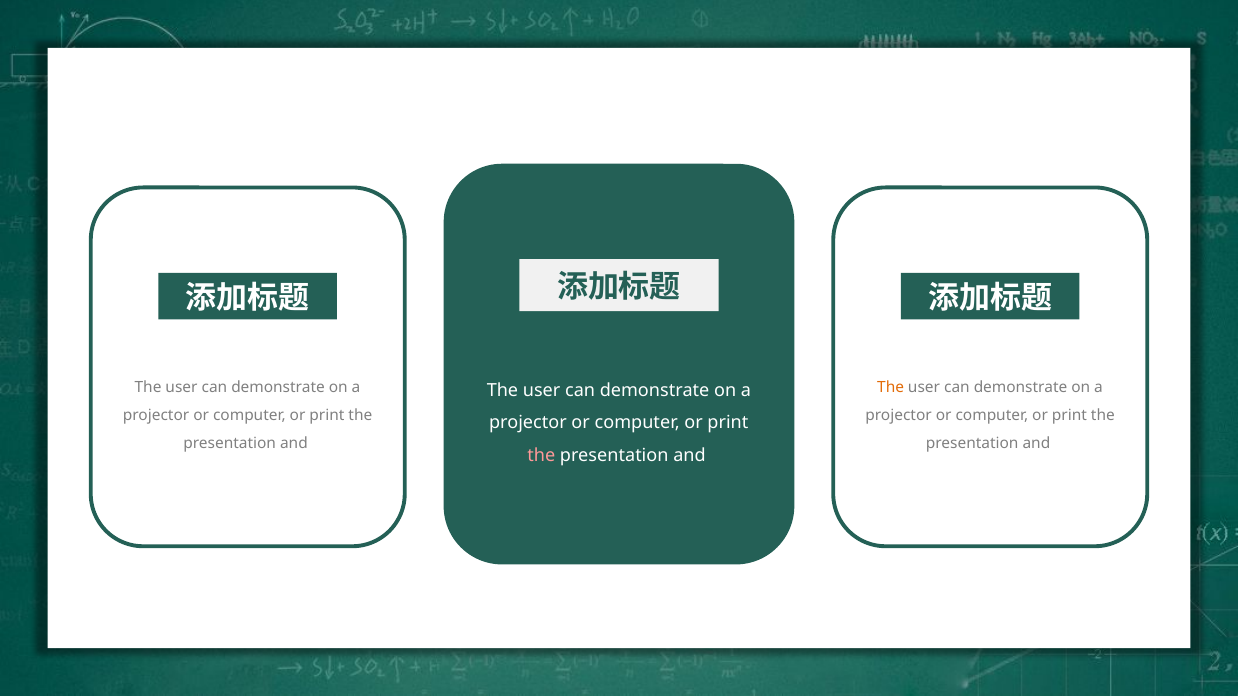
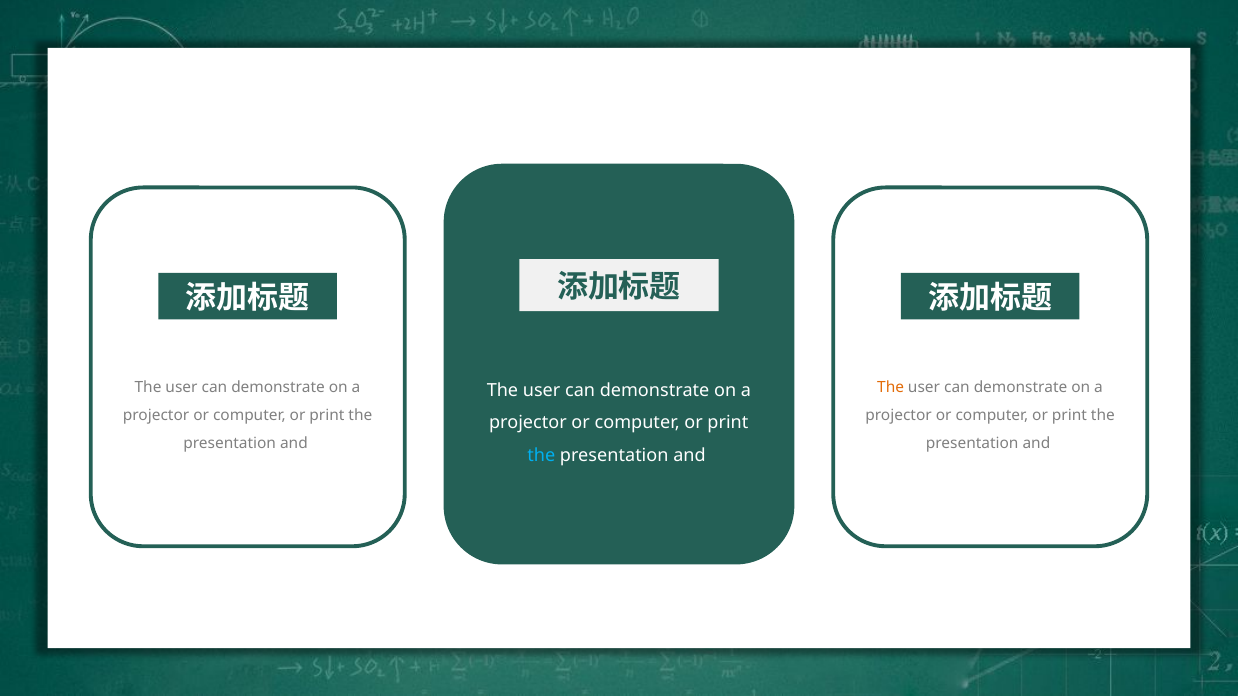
the at (541, 456) colour: pink -> light blue
